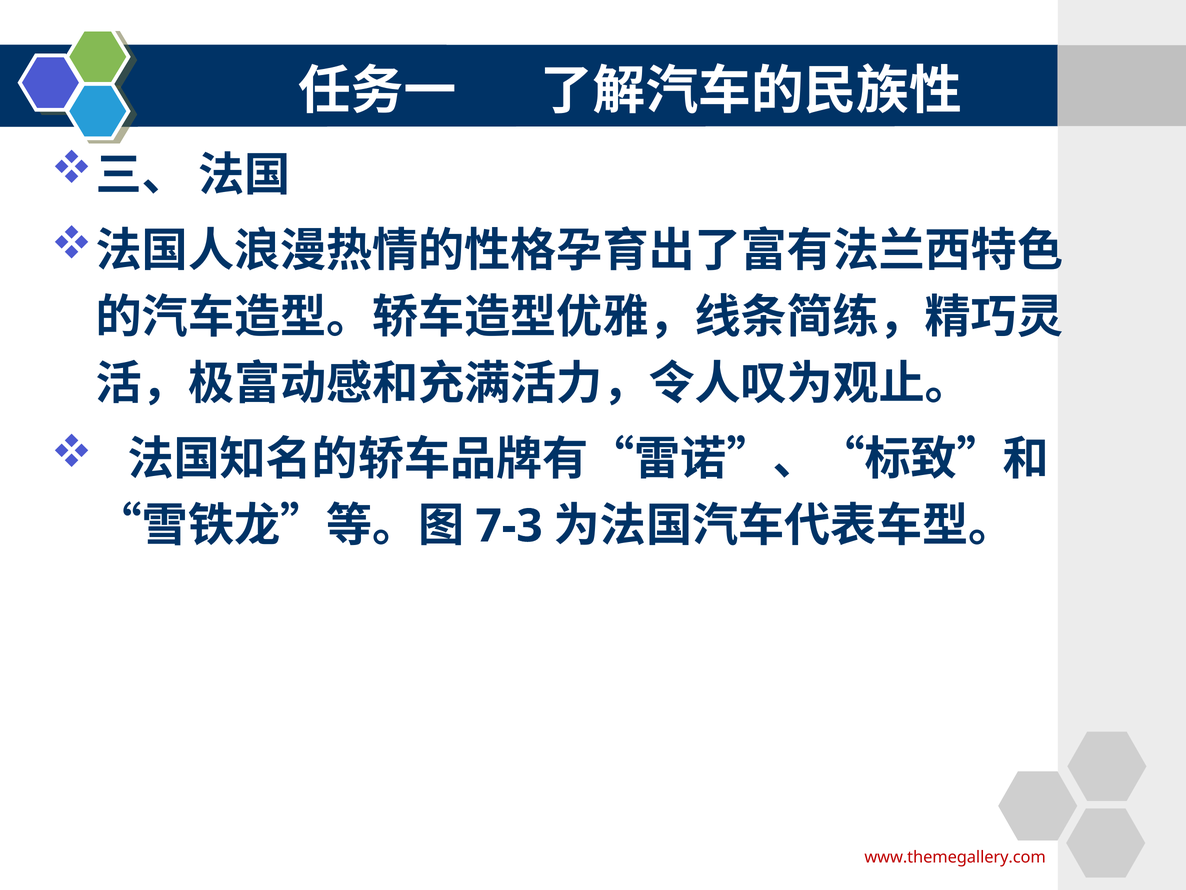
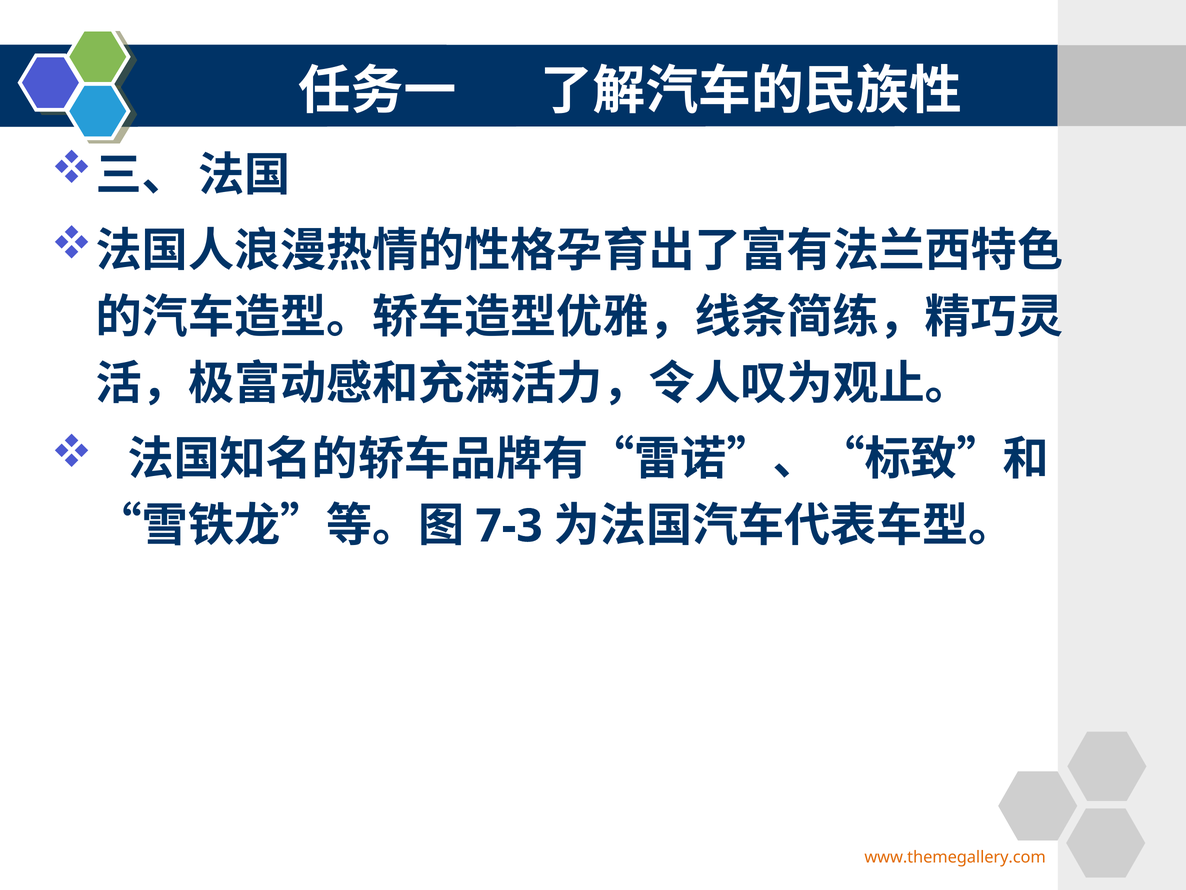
www.themegallery.com colour: red -> orange
